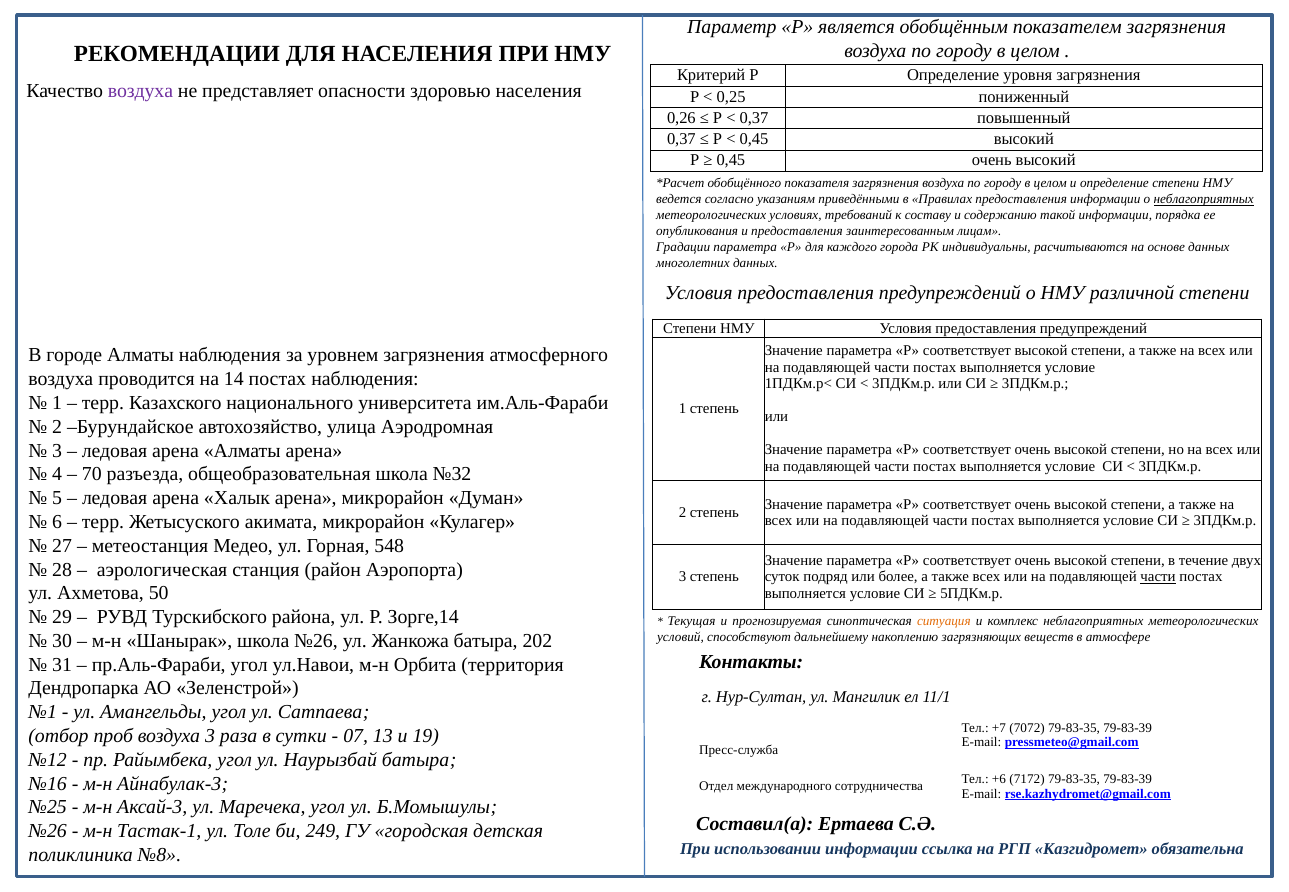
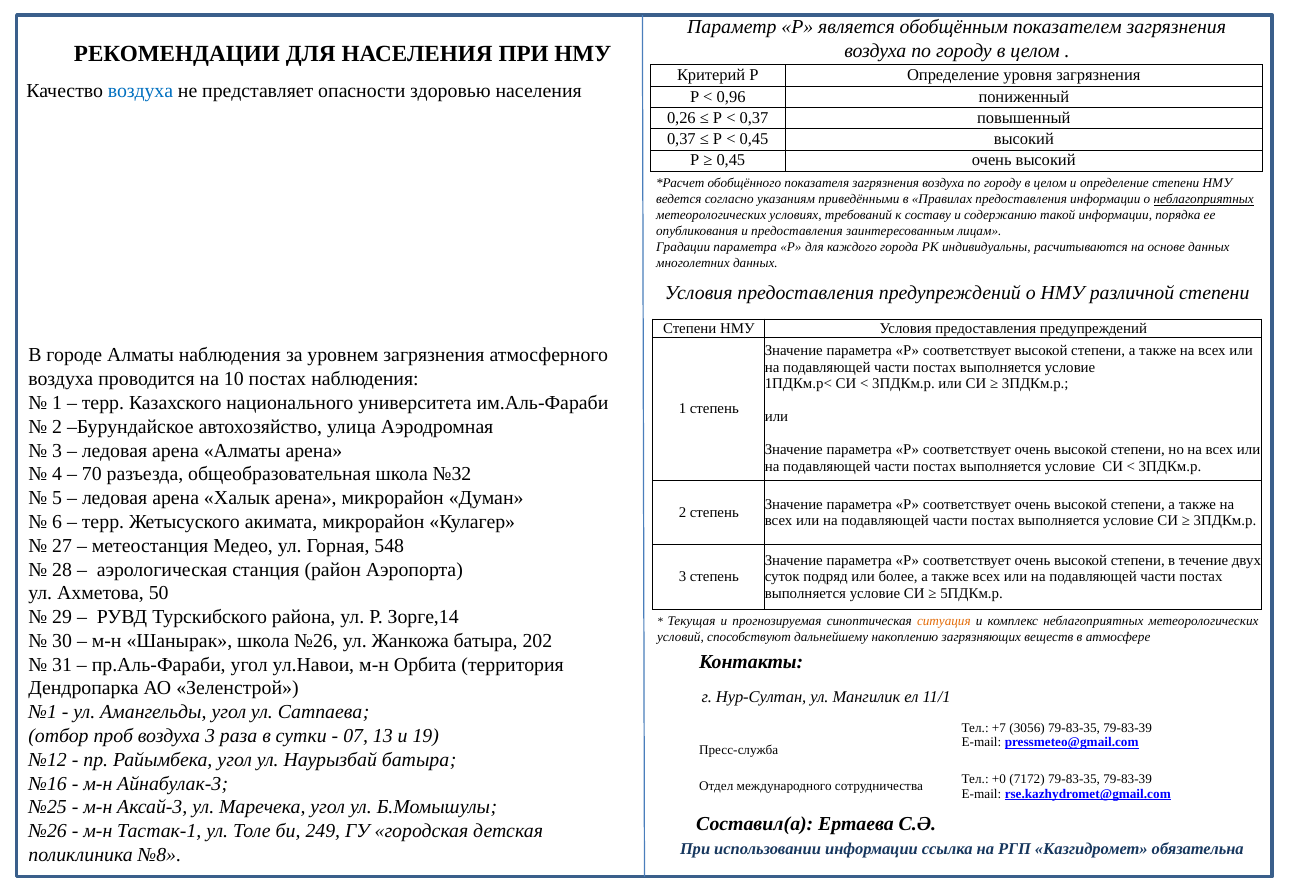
воздуха at (140, 91) colour: purple -> blue
0,25: 0,25 -> 0,96
14: 14 -> 10
части at (1158, 577) underline: present -> none
7072: 7072 -> 3056
+6: +6 -> +0
